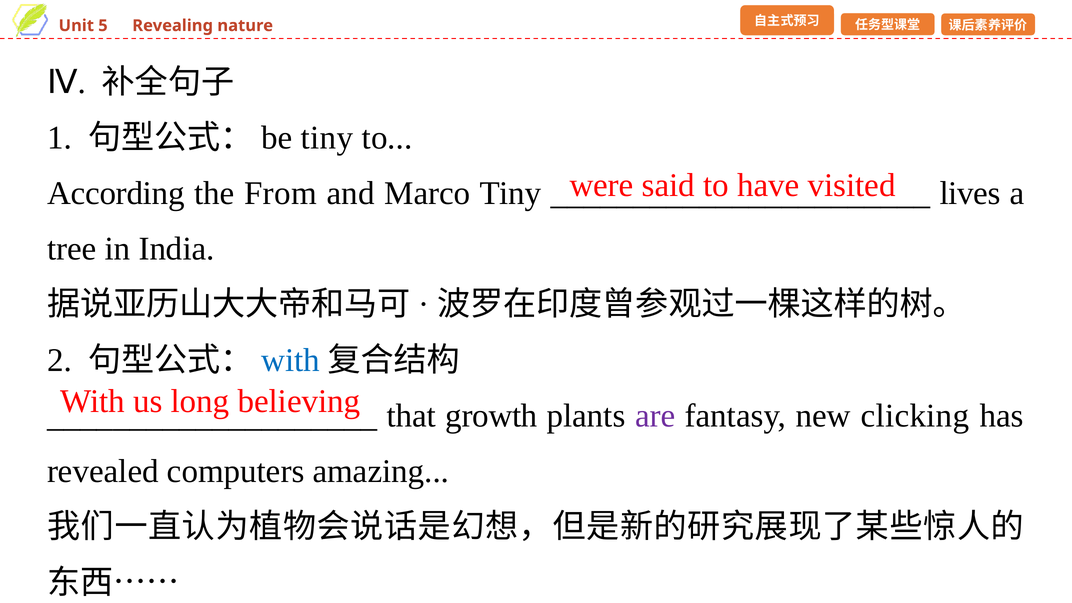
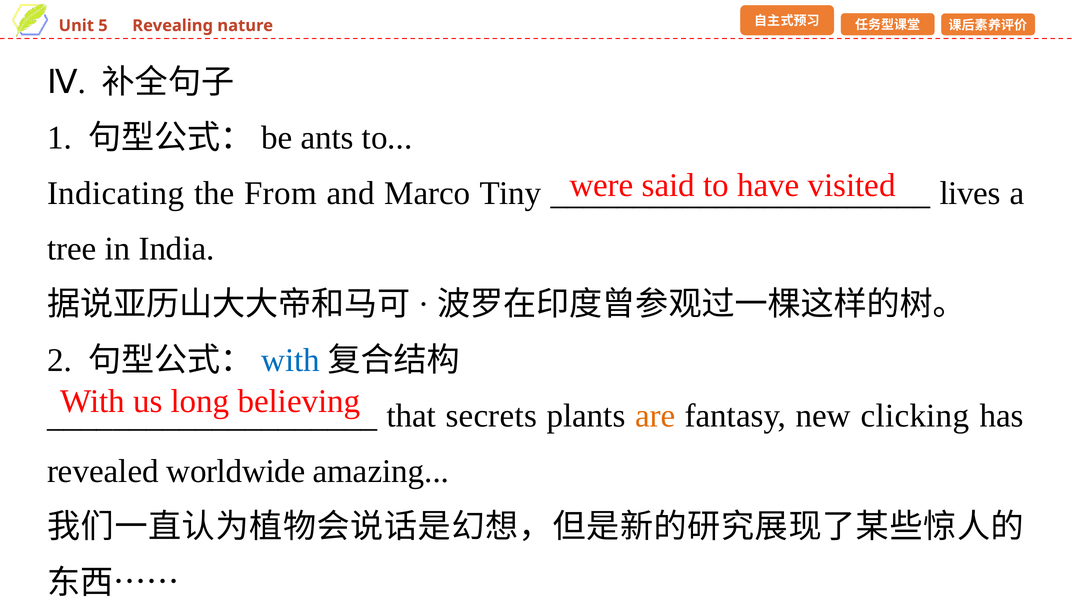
tiny at (327, 138): tiny -> ants
According: According -> Indicating
growth: growth -> secrets
are colour: purple -> orange
computers: computers -> worldwide
